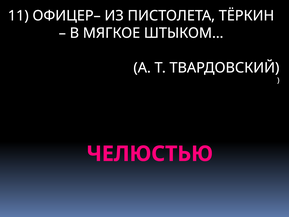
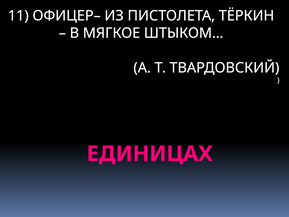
ЧЕЛЮСТЬЮ: ЧЕЛЮСТЬЮ -> ЕДИНИЦАХ
